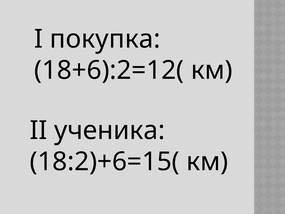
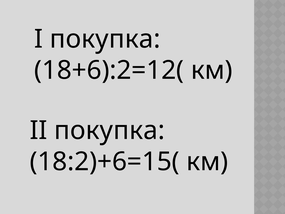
II ученика: ученика -> покупка
